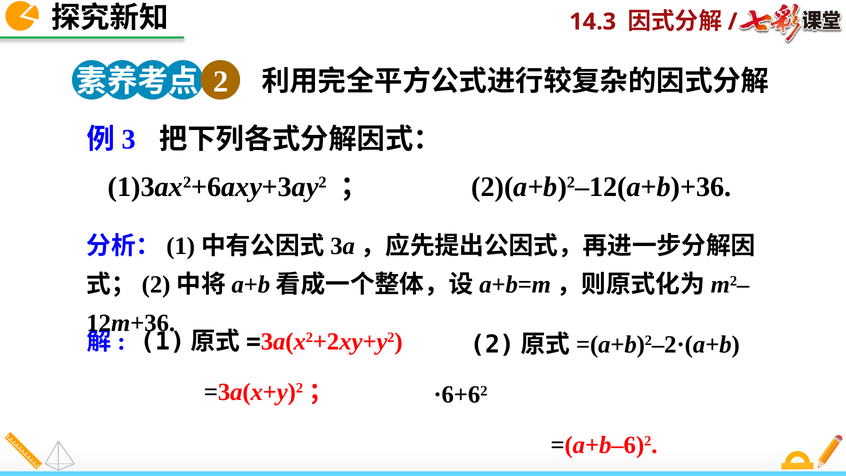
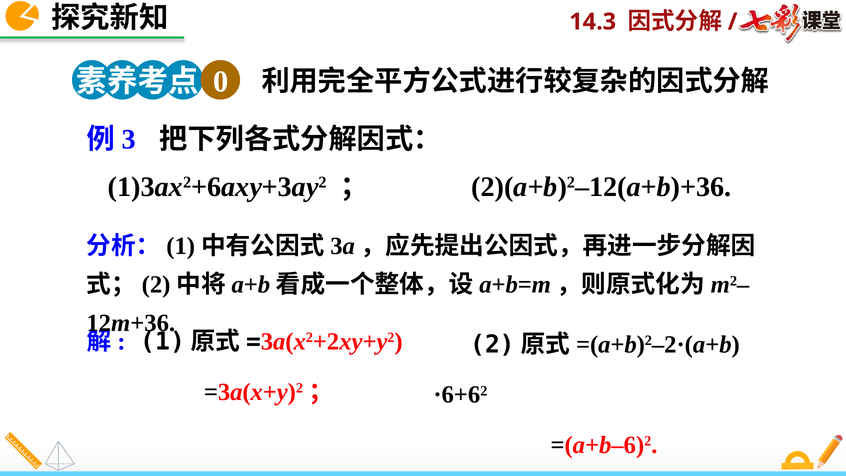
2: 2 -> 0
